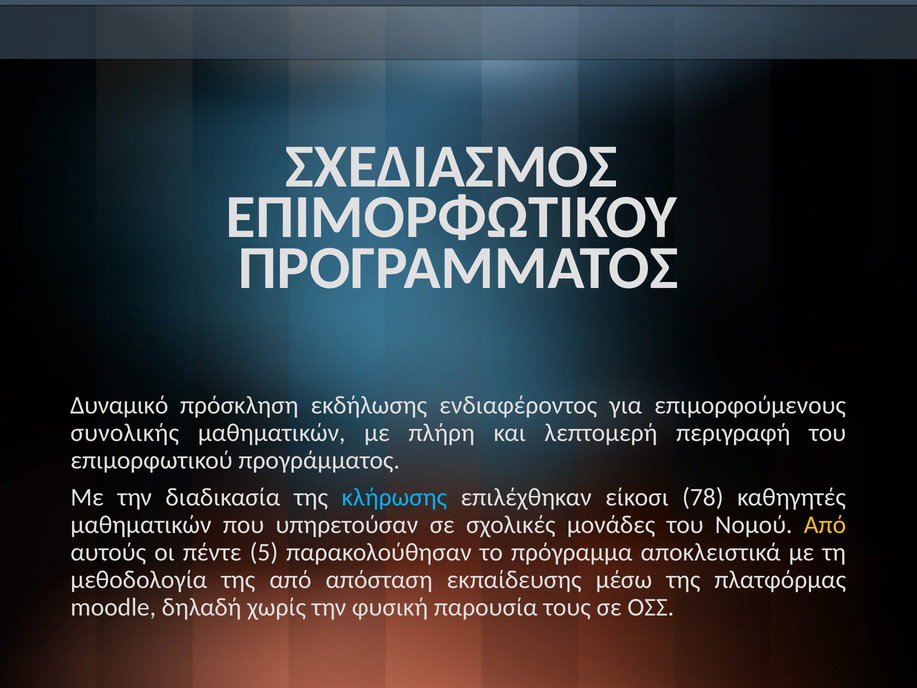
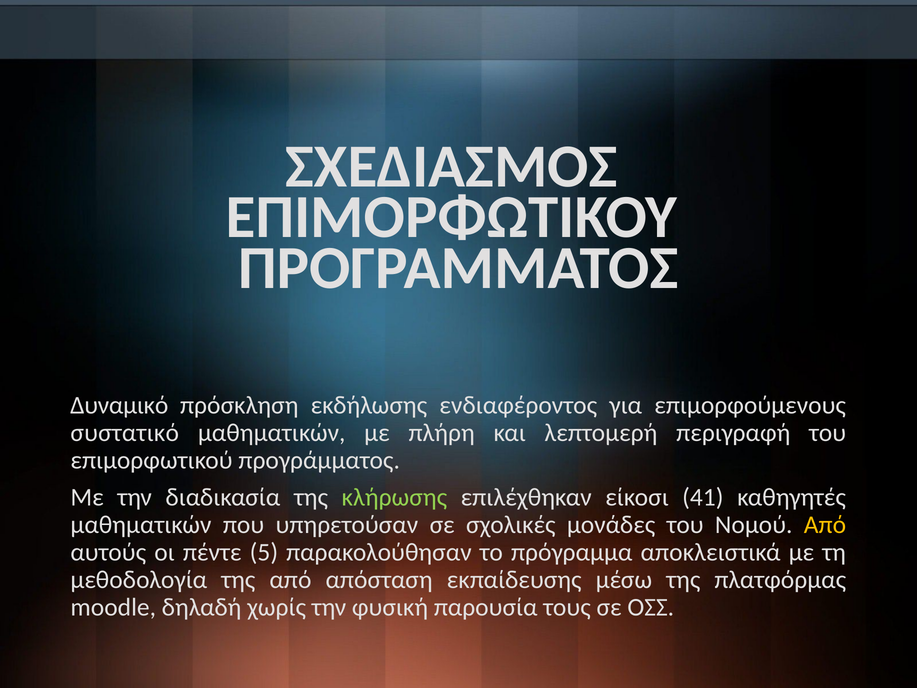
συνολικής: συνολικής -> συστατικό
κλήρωσης colour: light blue -> light green
78: 78 -> 41
